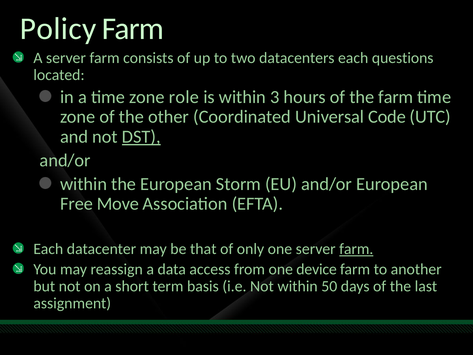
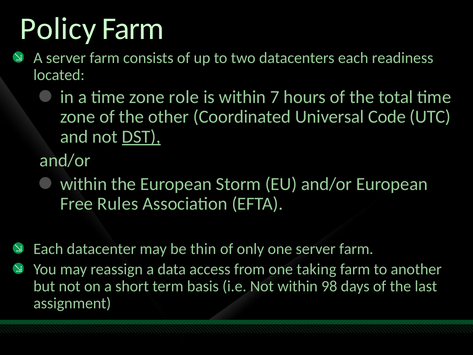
questions: questions -> readiness
3: 3 -> 7
the farm: farm -> total
Move: Move -> Rules
that: that -> thin
farm at (356, 249) underline: present -> none
device: device -> taking
50: 50 -> 98
